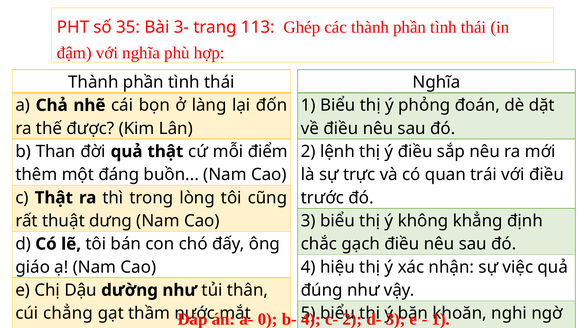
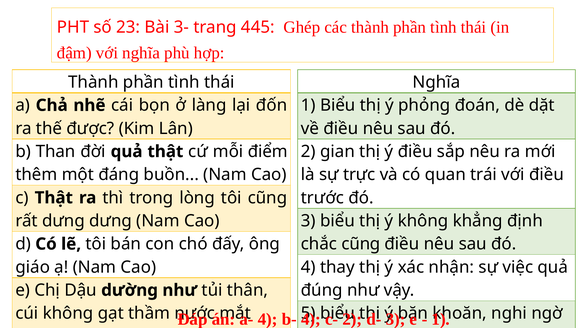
35: 35 -> 23
113: 113 -> 445
lệnh: lệnh -> gian
rất thuật: thuật -> dưng
chắc gạch: gạch -> cũng
hiệu: hiệu -> thay
cúi chẳng: chẳng -> không
0 at (268, 319): 0 -> 4
